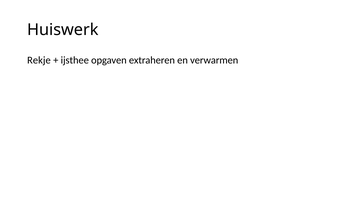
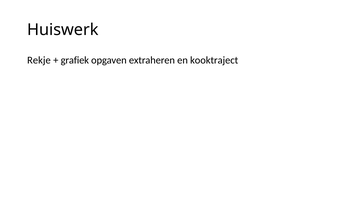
ijsthee: ijsthee -> grafiek
verwarmen: verwarmen -> kooktraject
